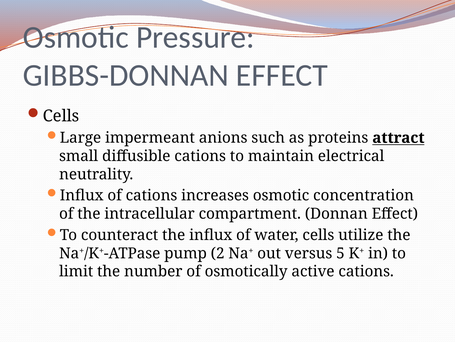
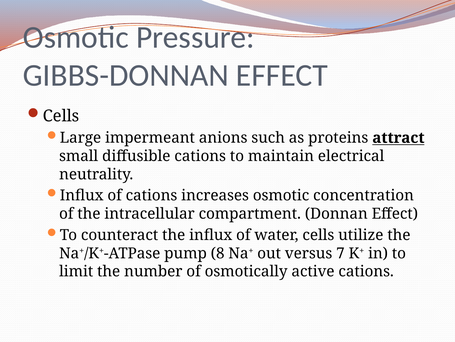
2: 2 -> 8
5: 5 -> 7
